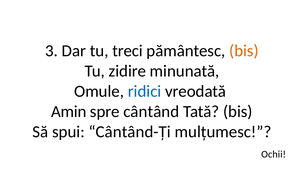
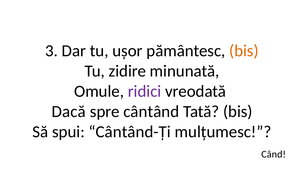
treci: treci -> ușor
ridici colour: blue -> purple
Amin: Amin -> Dacă
Ochii: Ochii -> Când
